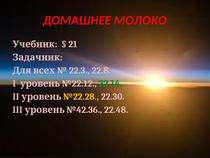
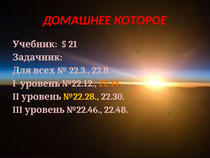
МОЛОКО: МОЛОКО -> КОТОРОЕ
22.14 colour: green -> orange
№42.36: №42.36 -> №22.46
